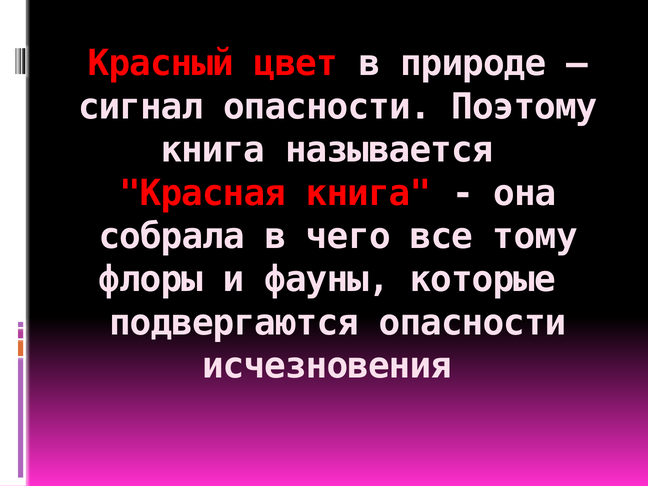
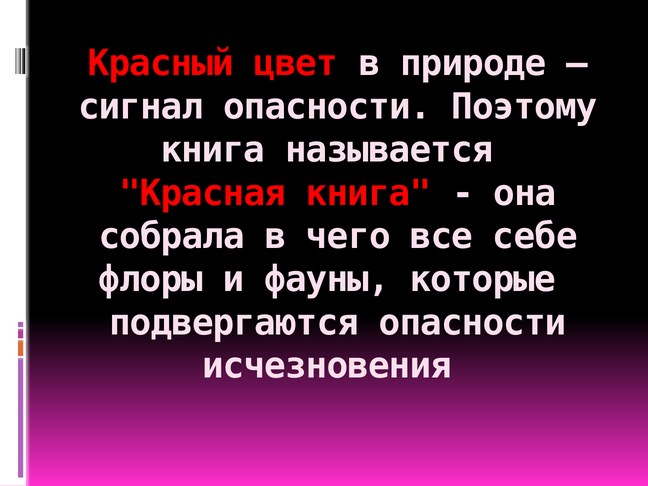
тому: тому -> себе
